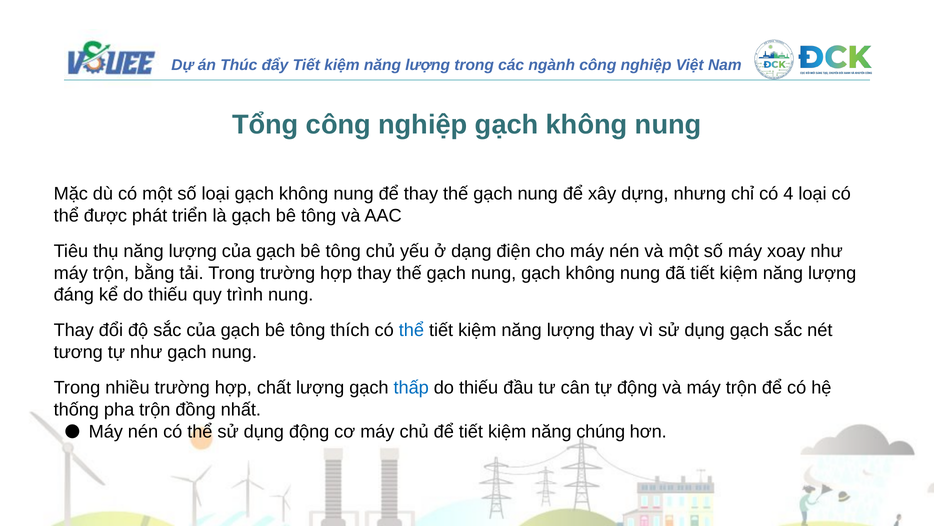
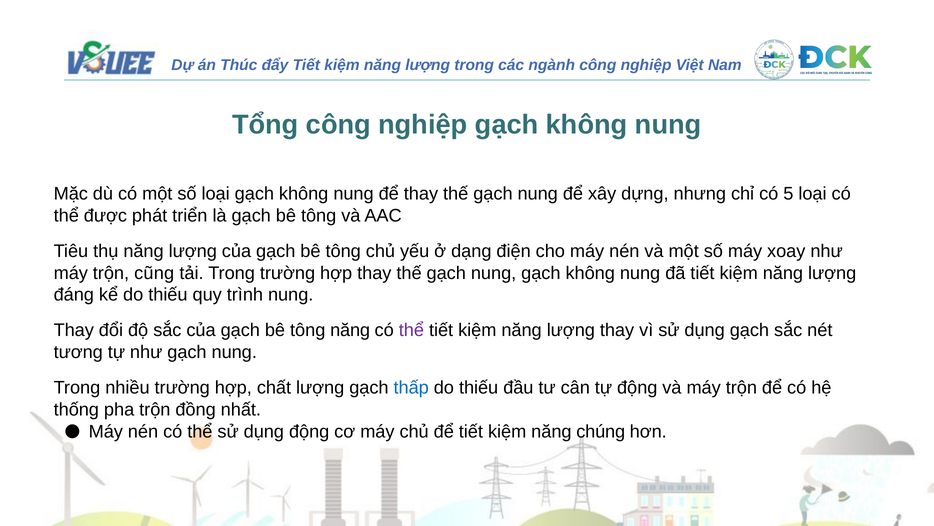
4: 4 -> 5
bằng: bằng -> cũng
tông thích: thích -> năng
thể at (411, 330) colour: blue -> purple
